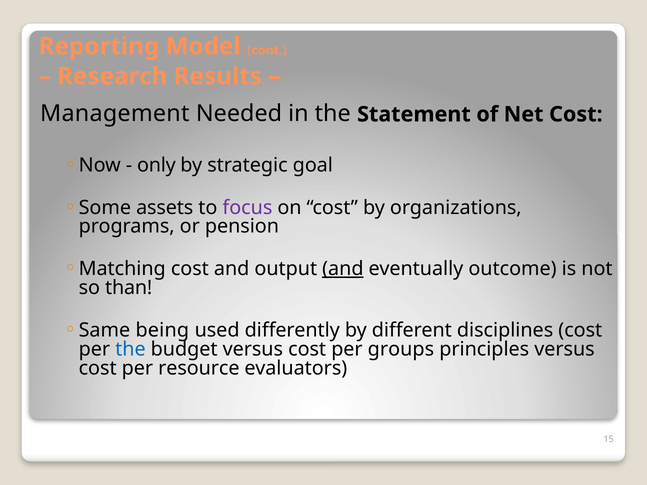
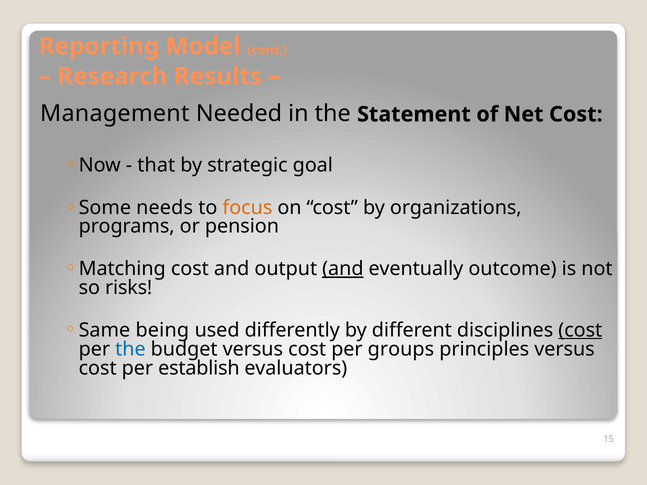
only: only -> that
assets: assets -> needs
focus colour: purple -> orange
than: than -> risks
cost at (580, 330) underline: none -> present
resource: resource -> establish
